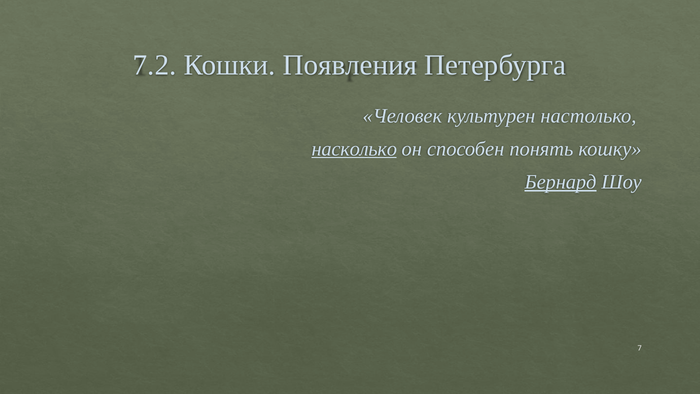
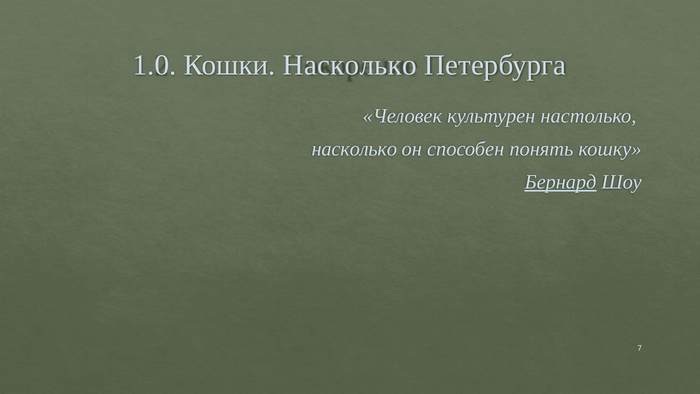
7.2: 7.2 -> 1.0
Кошки Появления: Появления -> Насколько
насколько at (354, 149) underline: present -> none
